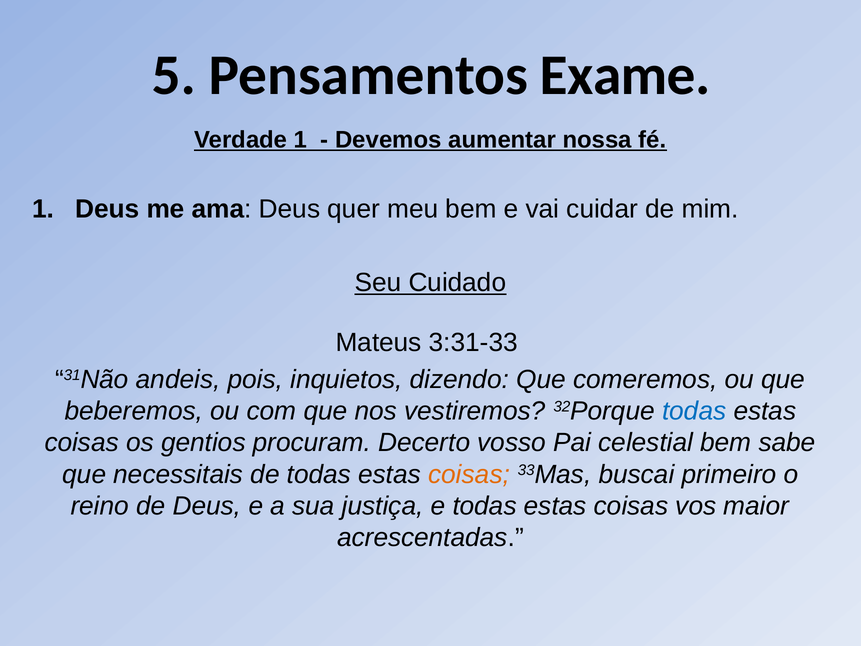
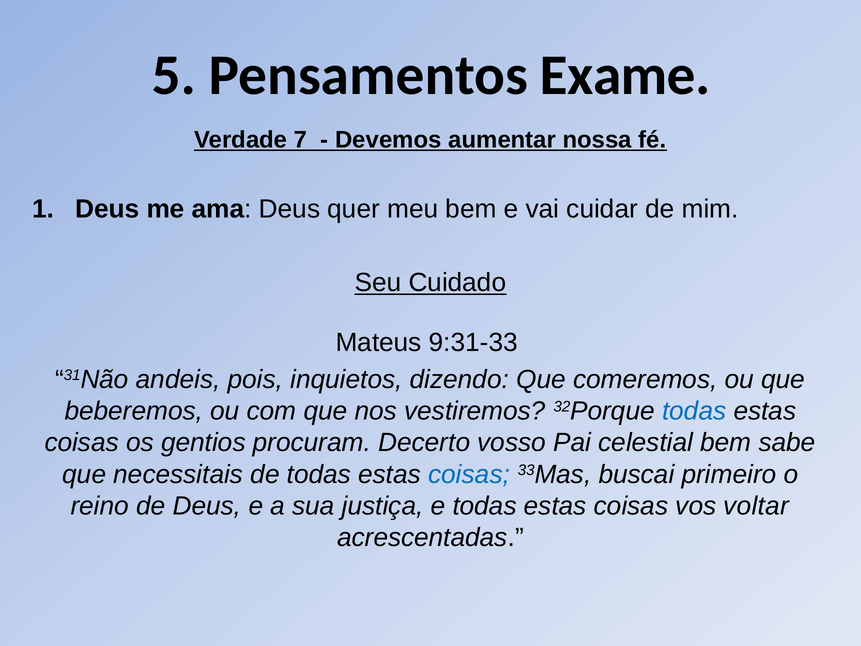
Verdade 1: 1 -> 7
3:31-33: 3:31-33 -> 9:31-33
coisas at (469, 474) colour: orange -> blue
maior: maior -> voltar
